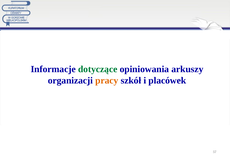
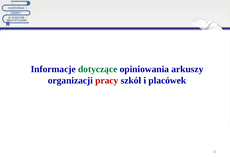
pracy colour: orange -> red
